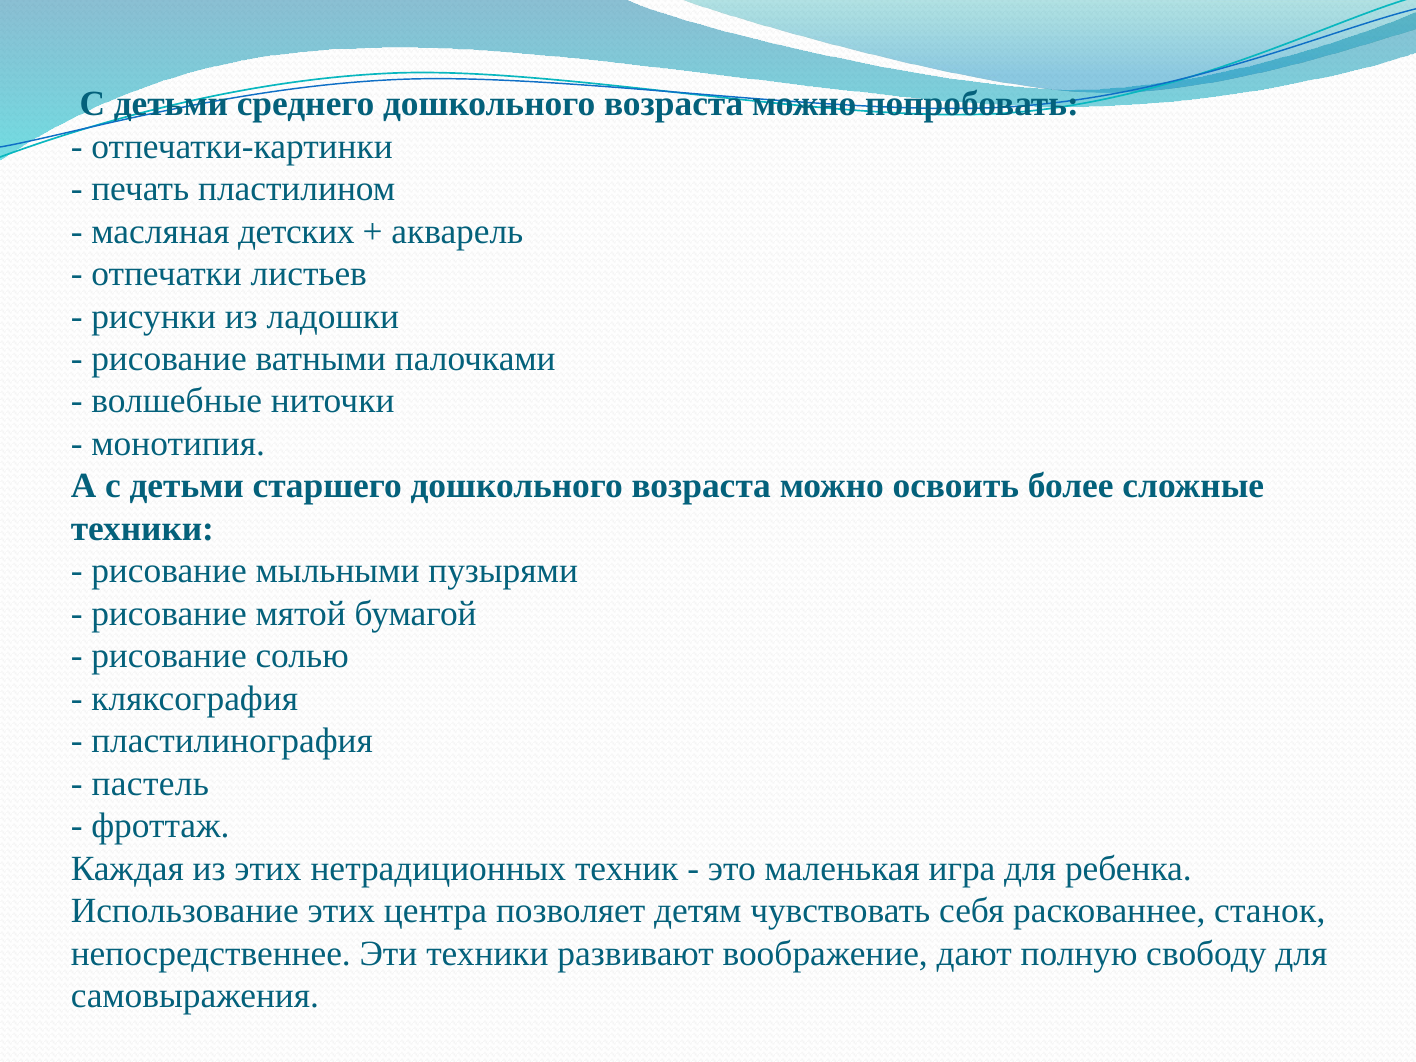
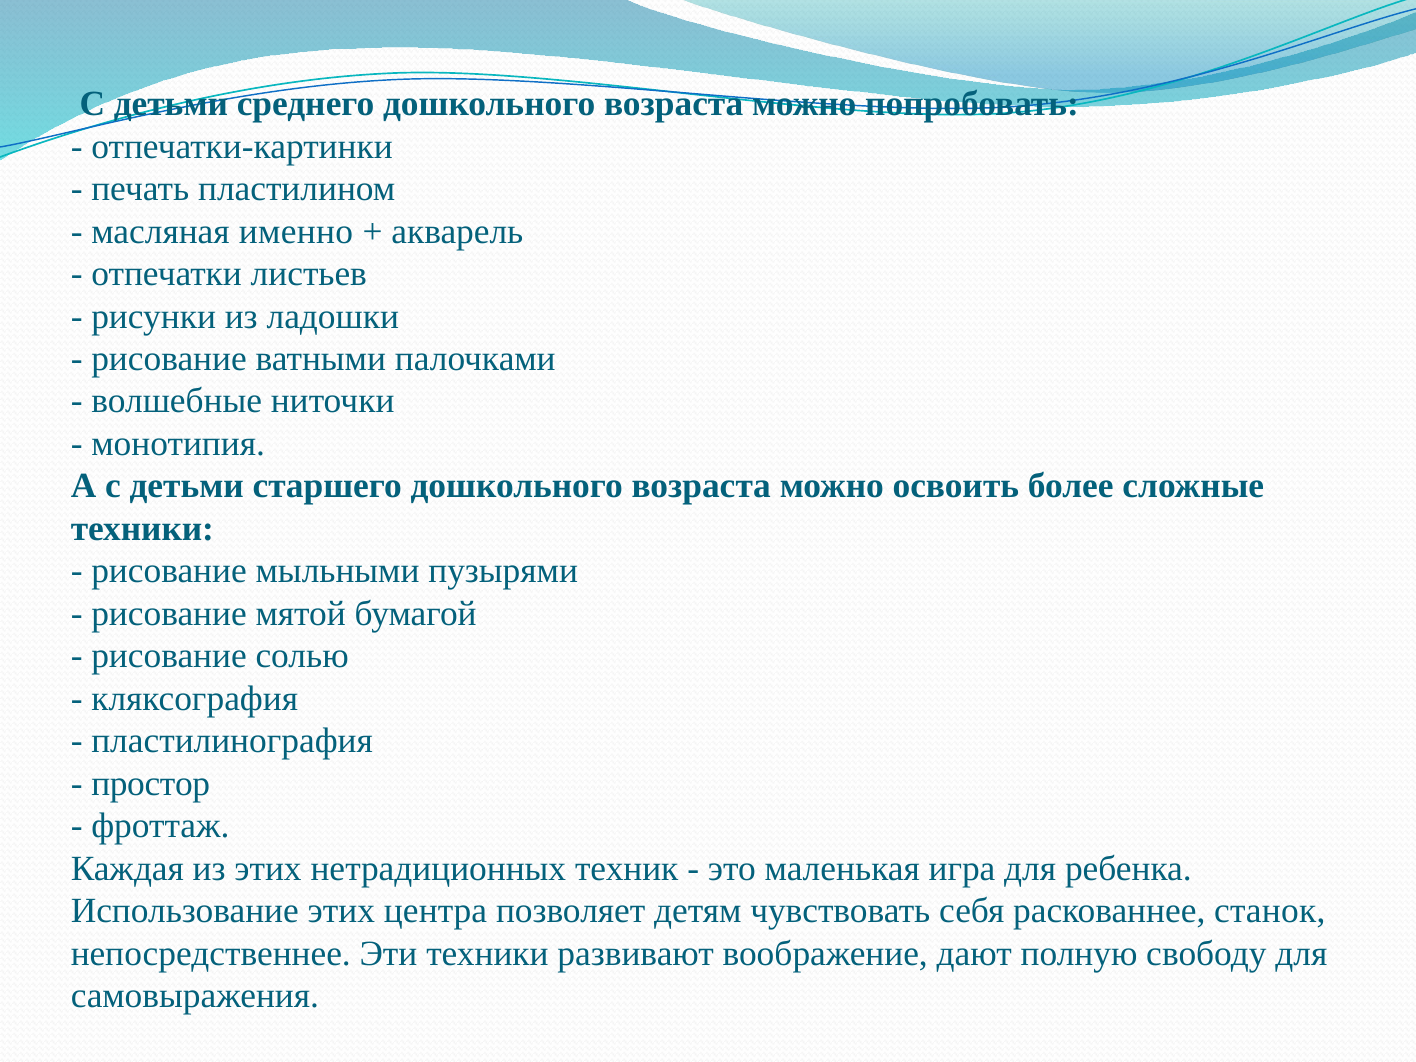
детских: детских -> именно
пастель: пастель -> простор
